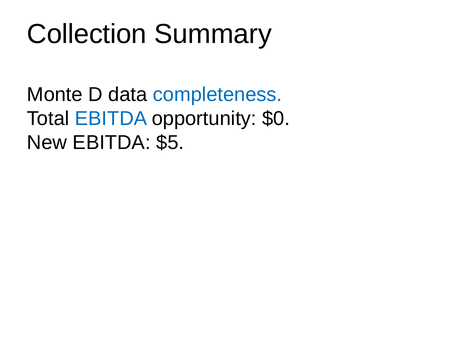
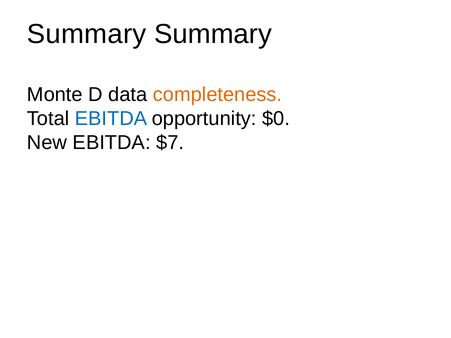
Collection at (87, 34): Collection -> Summary
completeness colour: blue -> orange
$5: $5 -> $7
